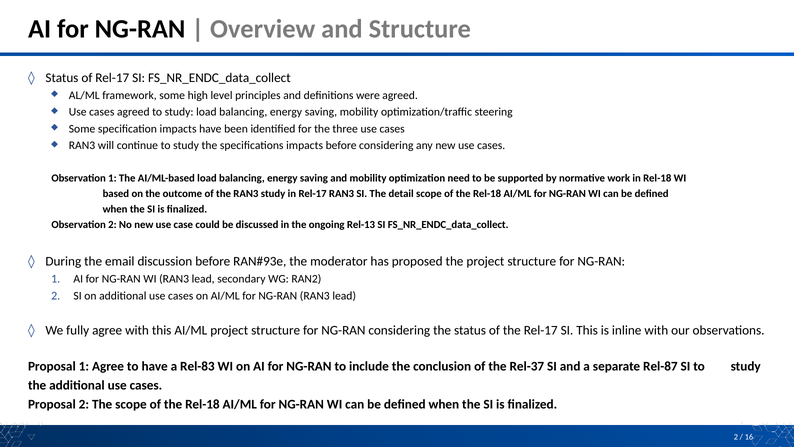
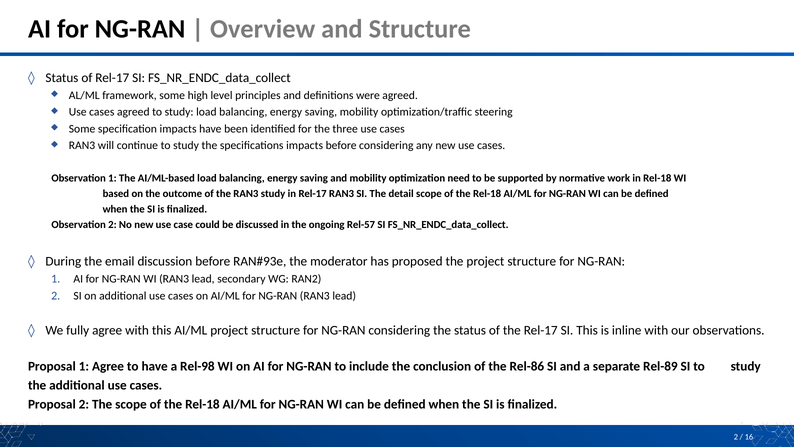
Rel-13: Rel-13 -> Rel-57
Rel-83: Rel-83 -> Rel-98
Rel-37: Rel-37 -> Rel-86
Rel-87: Rel-87 -> Rel-89
